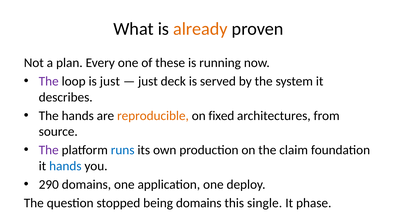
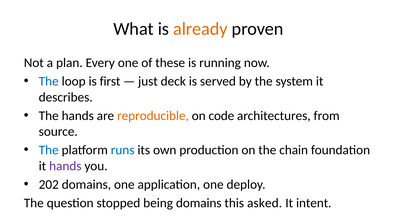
The at (49, 81) colour: purple -> blue
is just: just -> first
fixed: fixed -> code
The at (49, 150) colour: purple -> blue
claim: claim -> chain
hands at (65, 166) colour: blue -> purple
290: 290 -> 202
single: single -> asked
phase: phase -> intent
